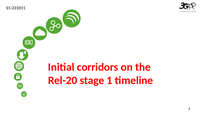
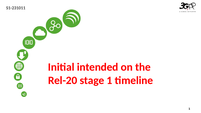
corridors: corridors -> intended
